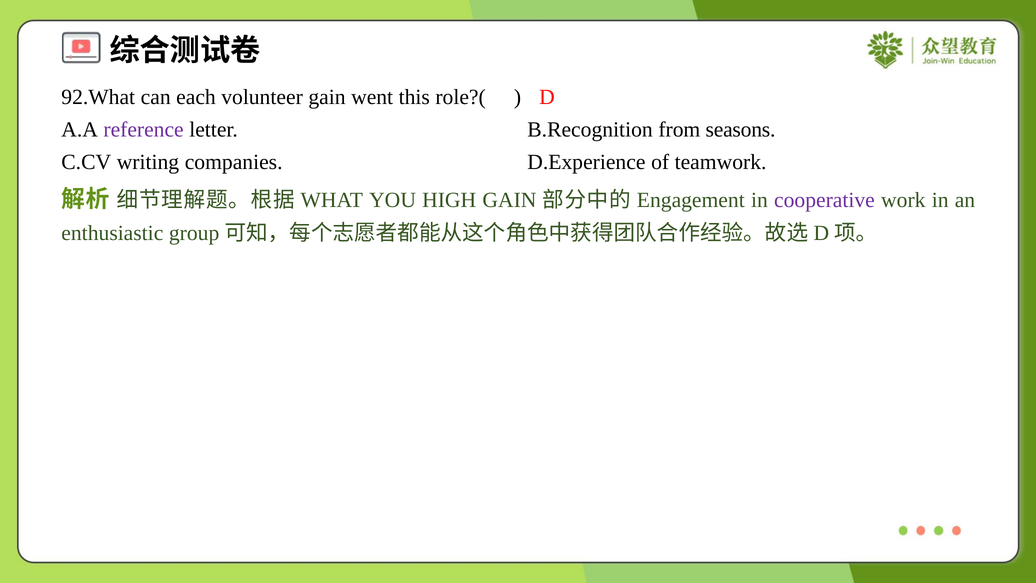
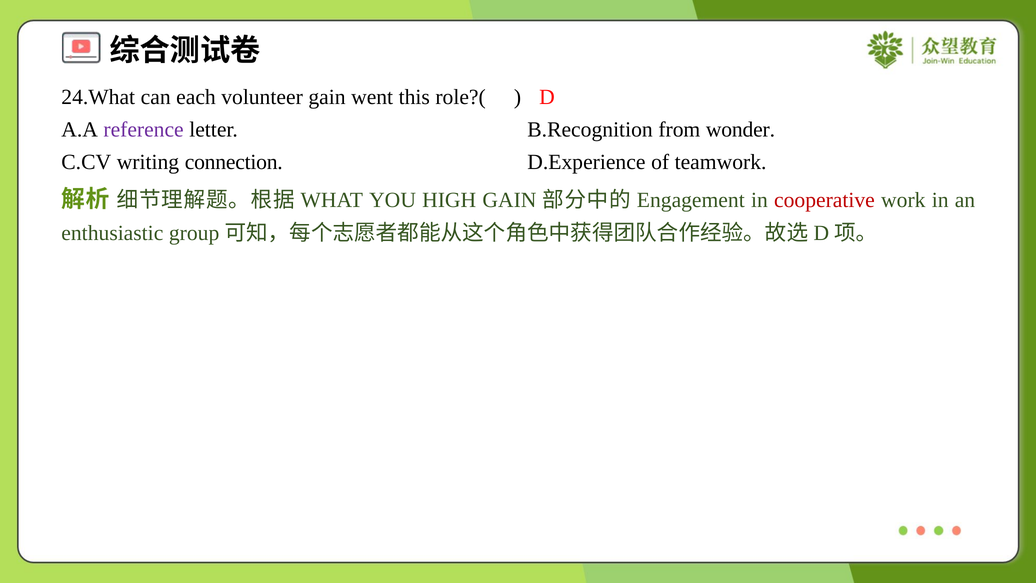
92.What: 92.What -> 24.What
seasons: seasons -> wonder
companies: companies -> connection
cooperative colour: purple -> red
